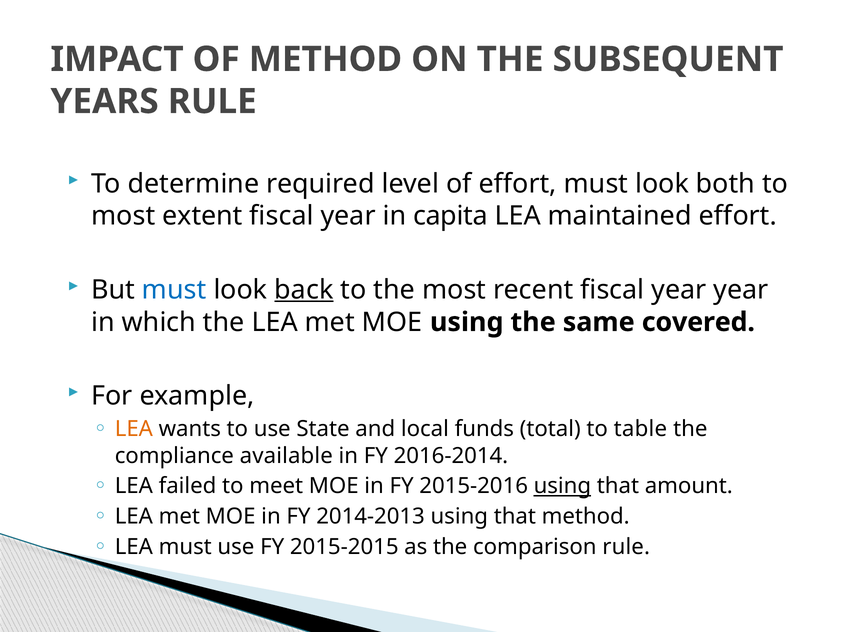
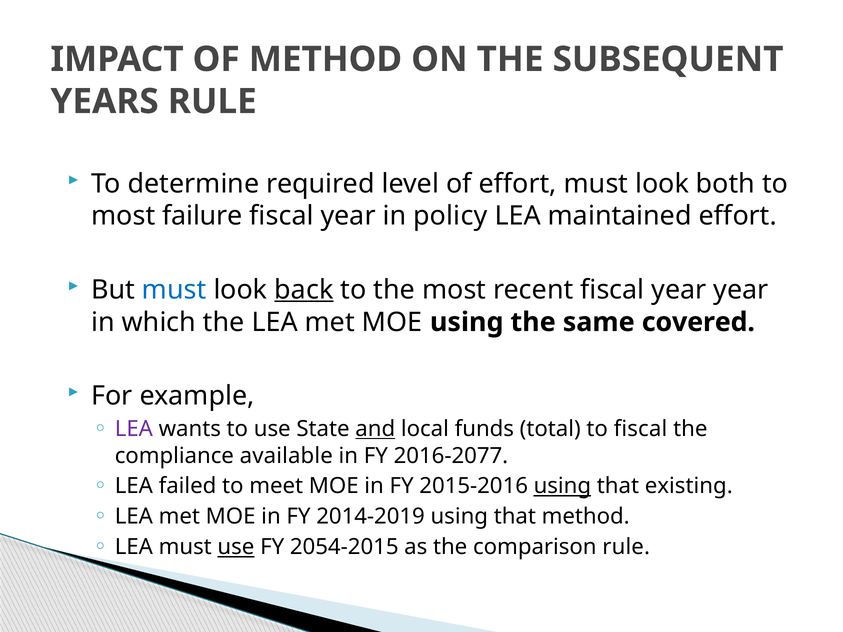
extent: extent -> failure
capita: capita -> policy
LEA at (134, 429) colour: orange -> purple
and underline: none -> present
to table: table -> fiscal
2016-2014: 2016-2014 -> 2016-2077
amount: amount -> existing
2014-2013: 2014-2013 -> 2014-2019
use at (236, 547) underline: none -> present
2015-2015: 2015-2015 -> 2054-2015
